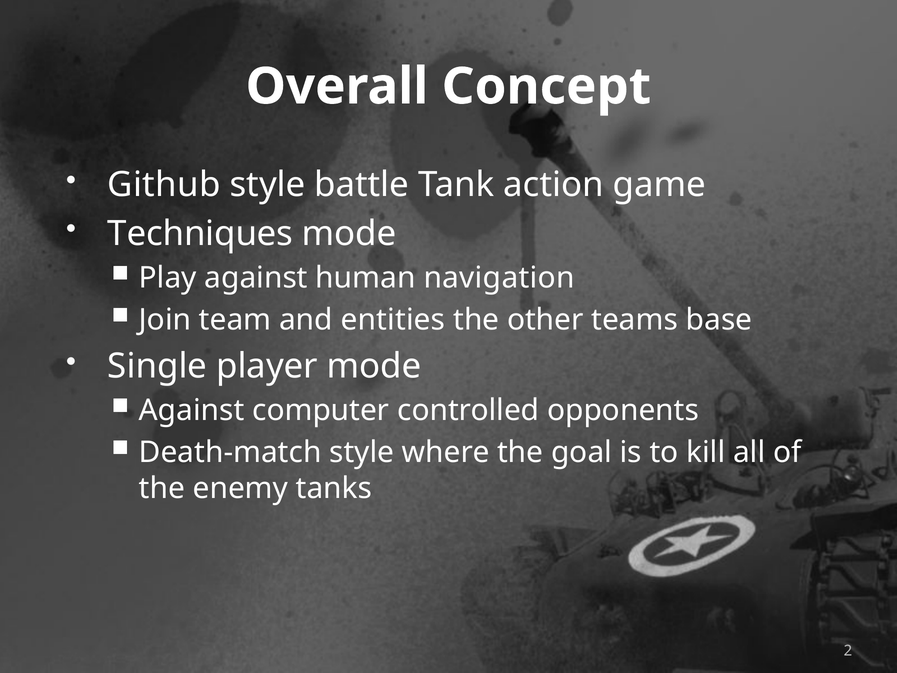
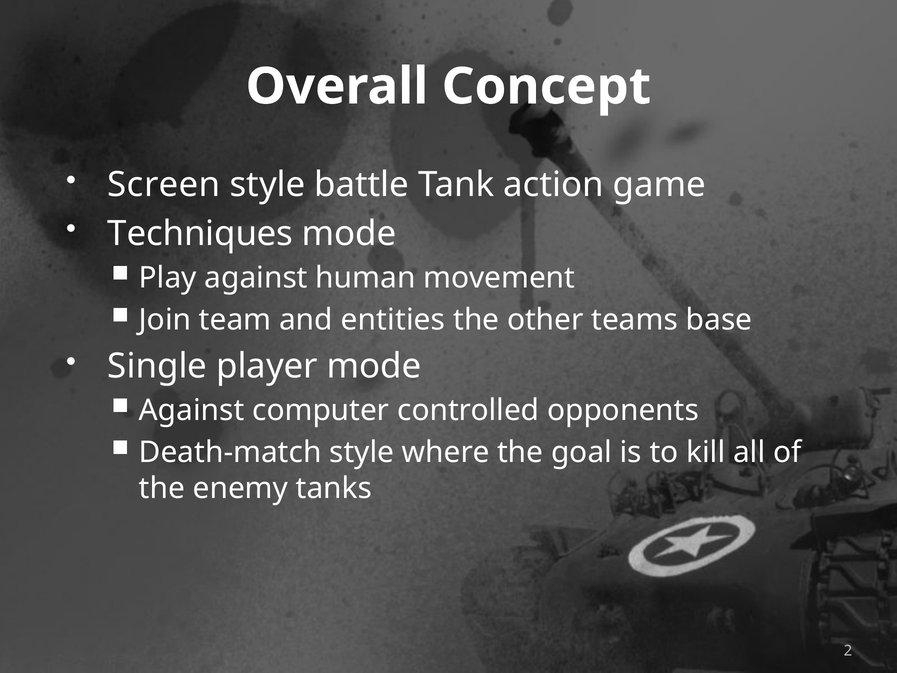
Github: Github -> Screen
navigation: navigation -> movement
